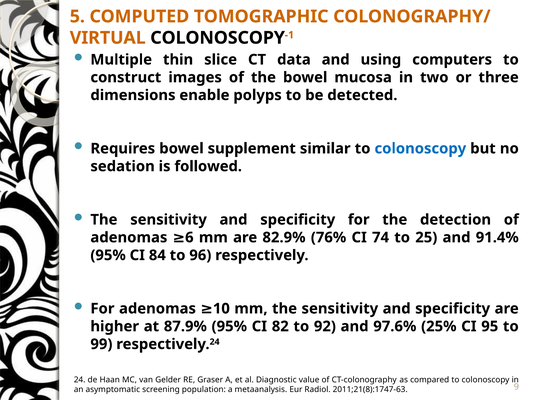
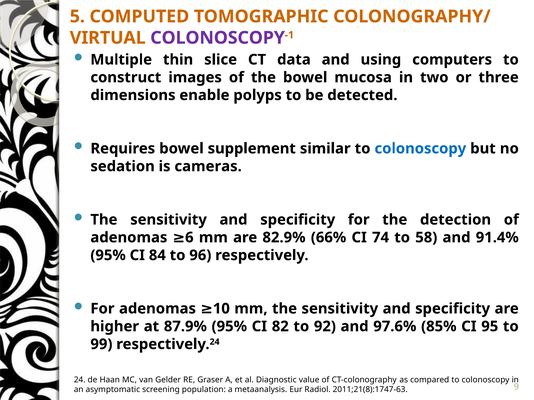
COLONOSCOPY at (218, 38) colour: black -> purple
followed: followed -> cameras
76%: 76% -> 66%
25: 25 -> 58
25%: 25% -> 85%
